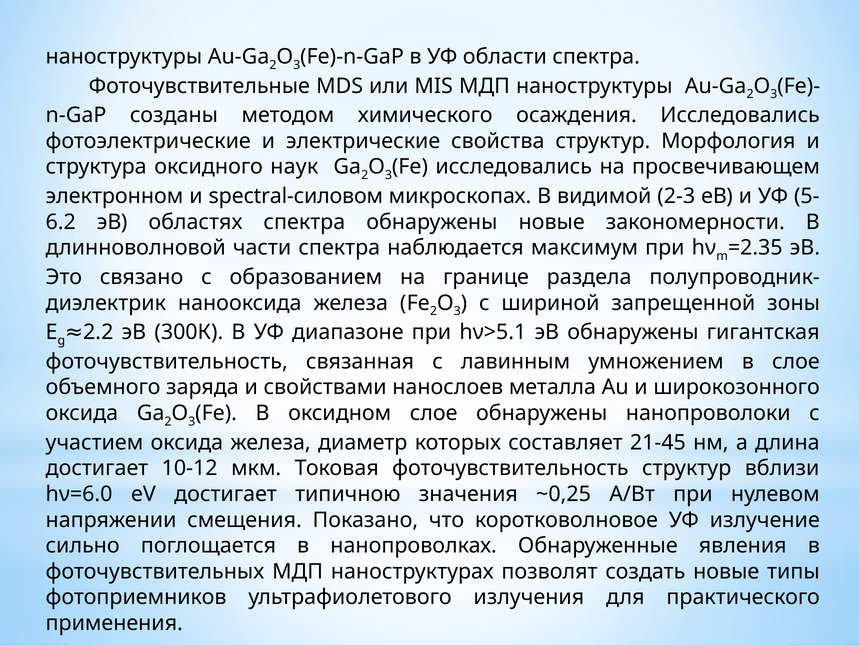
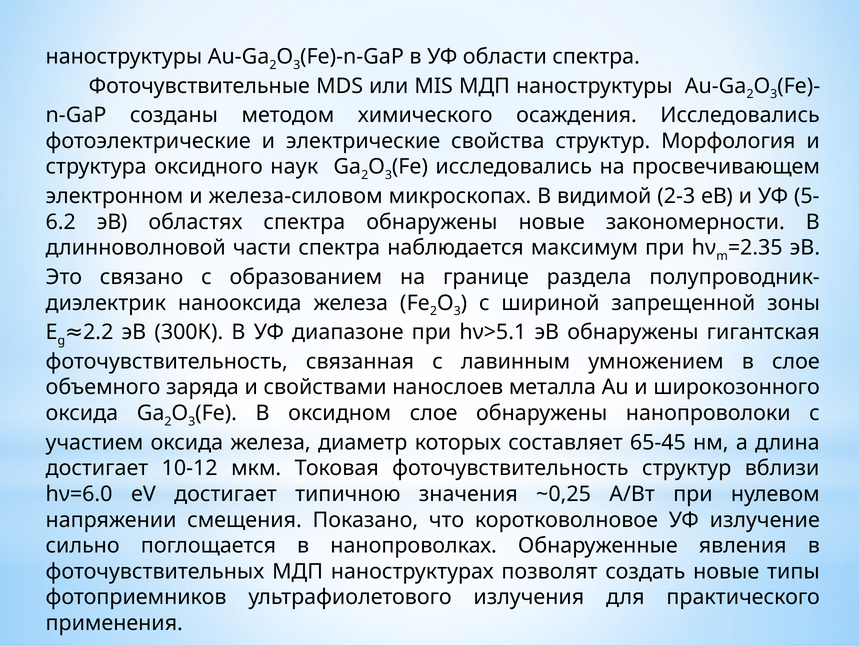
spectral-силовом: spectral-силовом -> железа-силовом
21-45: 21-45 -> 65-45
